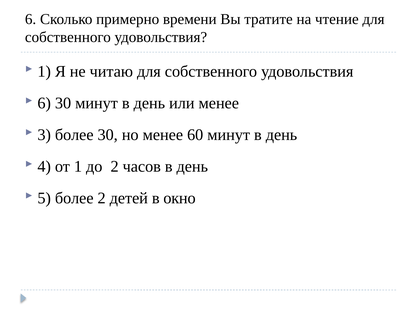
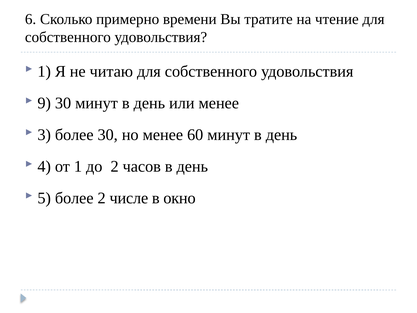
6 at (44, 103): 6 -> 9
детей: детей -> числе
